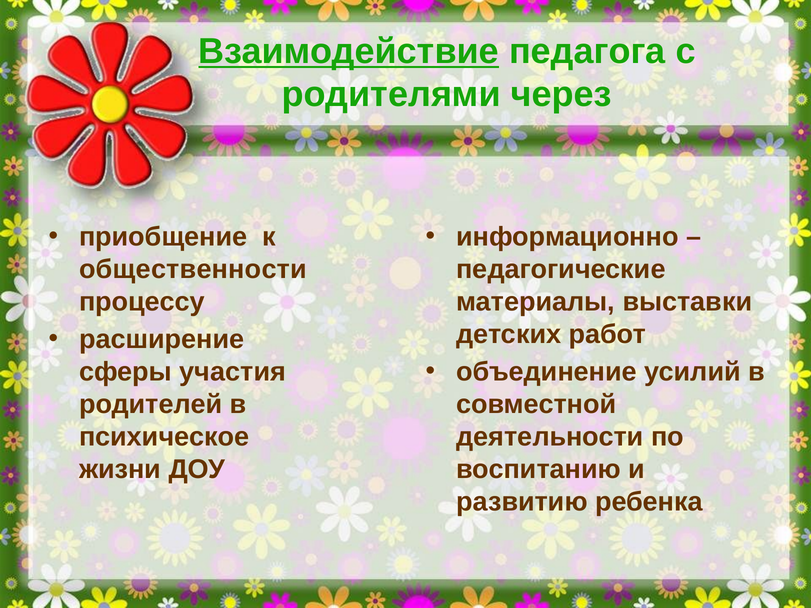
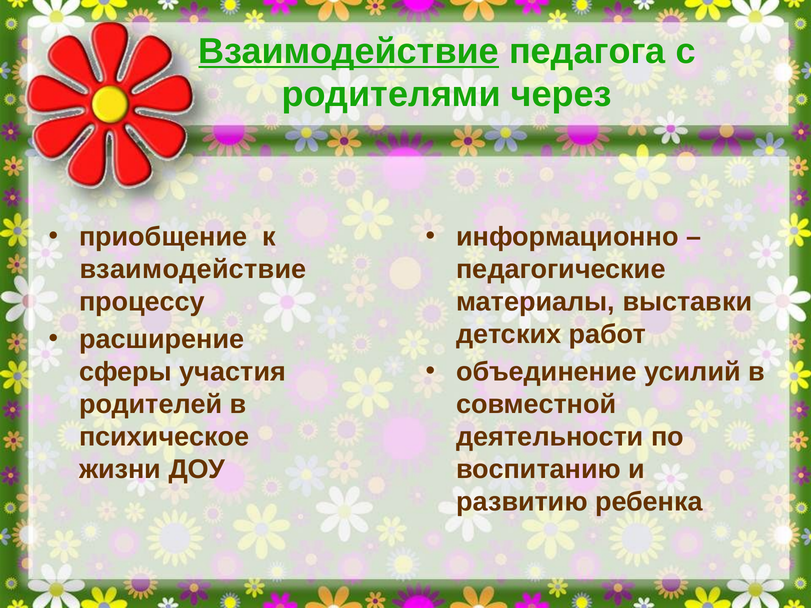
общественности at (193, 269): общественности -> взаимодействие
